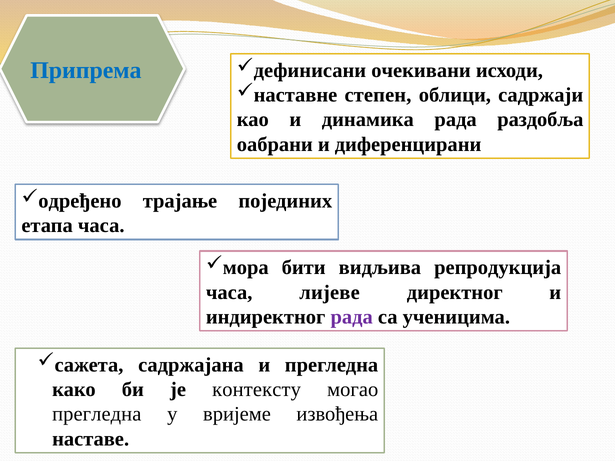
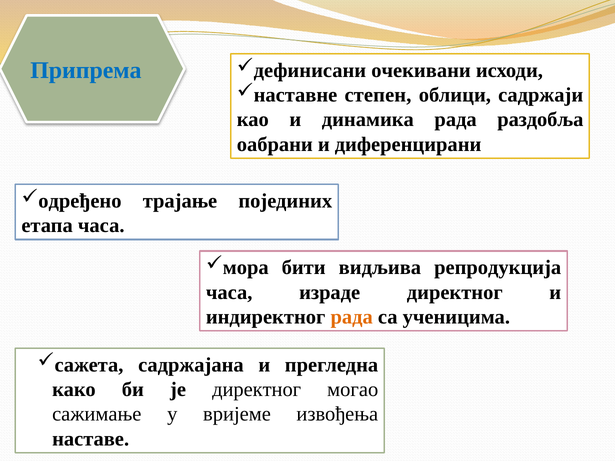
лијеве: лијеве -> израде
рада at (352, 317) colour: purple -> orange
је контексту: контексту -> директног
прегледна at (97, 414): прегледна -> сажимање
